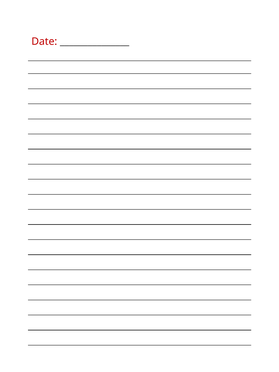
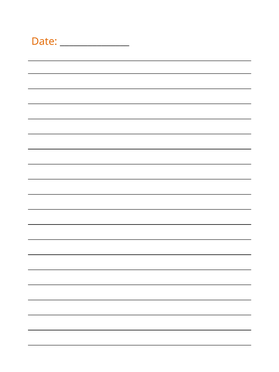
Date colour: red -> orange
